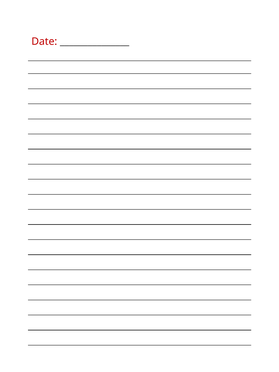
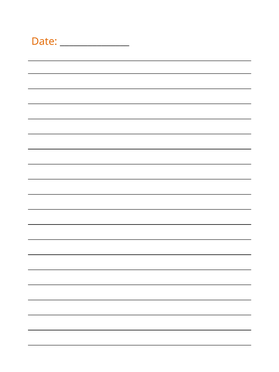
Date colour: red -> orange
